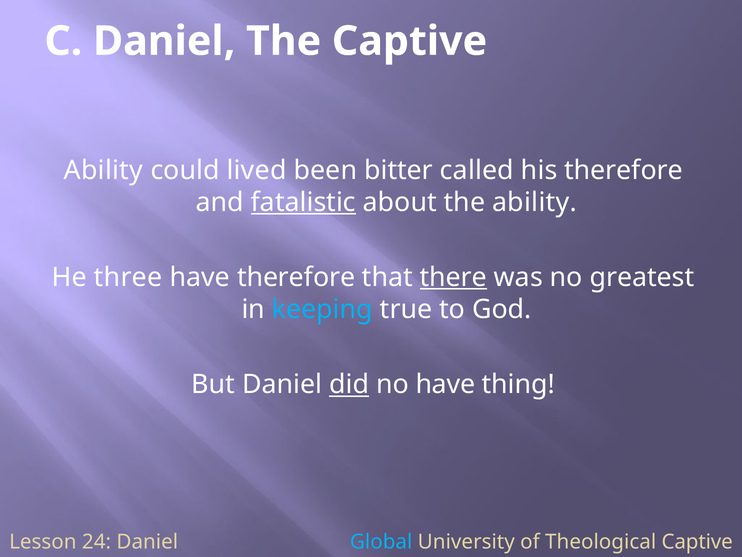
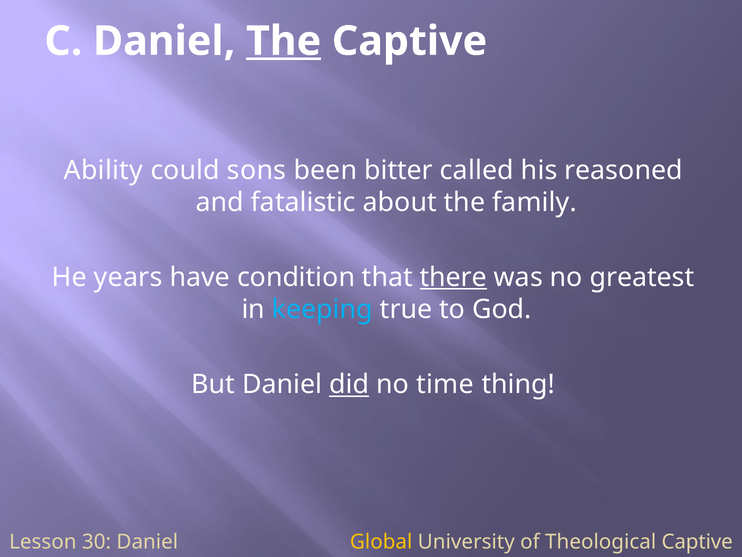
The at (284, 41) underline: none -> present
lived: lived -> sons
his therefore: therefore -> reasoned
fatalistic underline: present -> none
the ability: ability -> family
three: three -> years
have therefore: therefore -> condition
no have: have -> time
24: 24 -> 30
Global colour: light blue -> yellow
